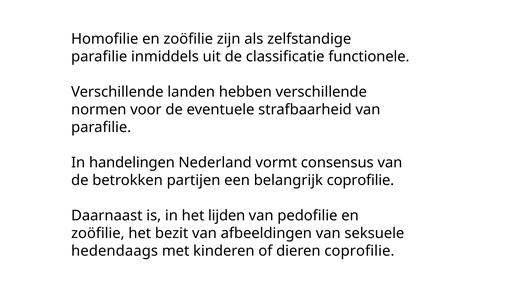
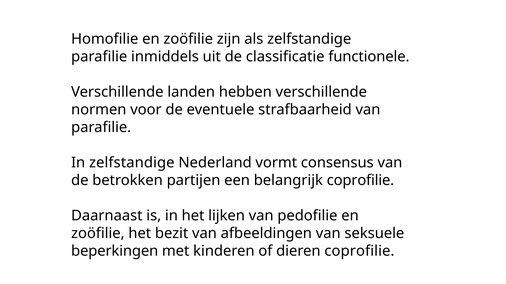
In handelingen: handelingen -> zelfstandige
lijden: lijden -> lijken
hedendaags: hedendaags -> beperkingen
